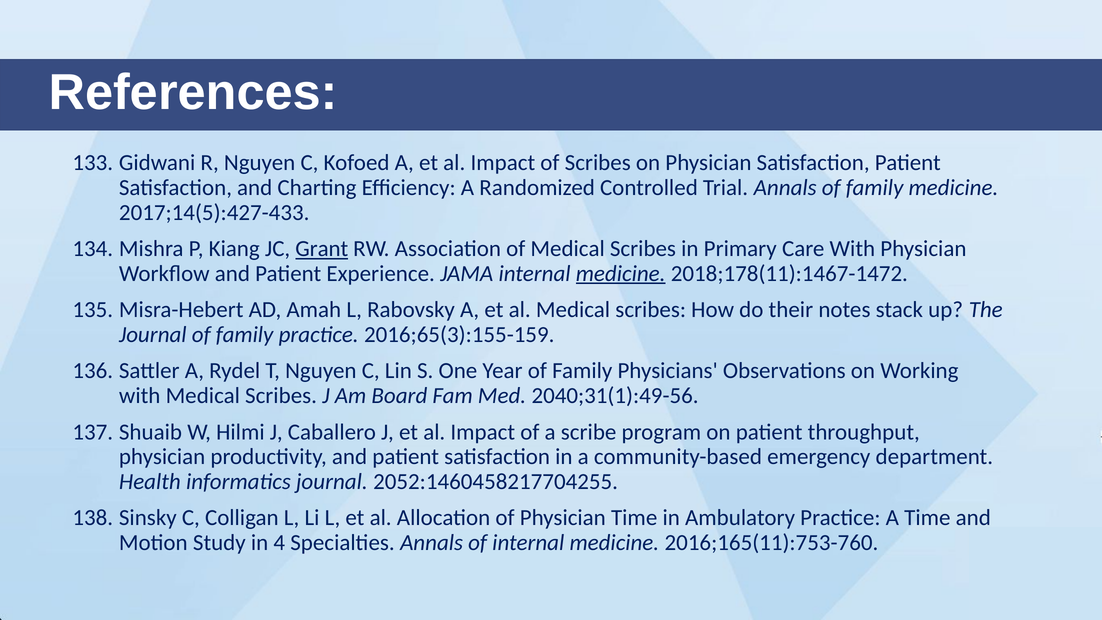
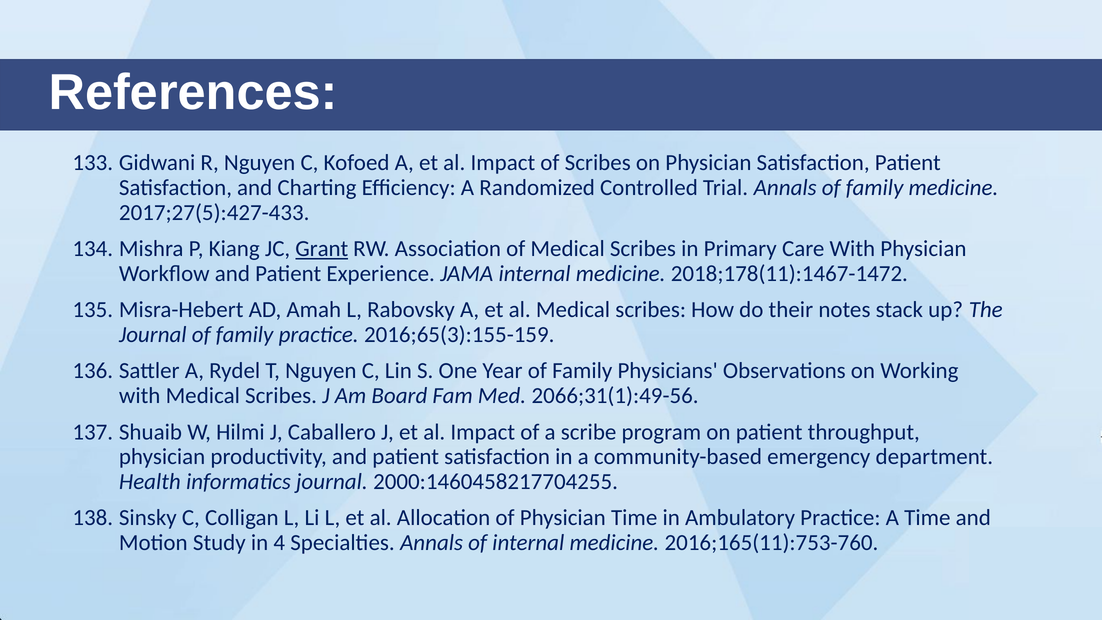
2017;14(5):427-433: 2017;14(5):427-433 -> 2017;27(5):427-433
medicine at (621, 273) underline: present -> none
2040;31(1):49-56: 2040;31(1):49-56 -> 2066;31(1):49-56
2052:1460458217704255: 2052:1460458217704255 -> 2000:1460458217704255
